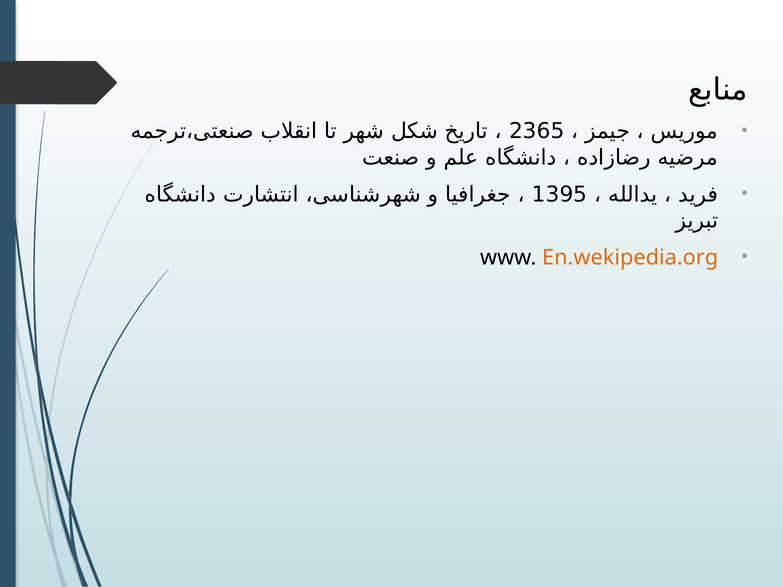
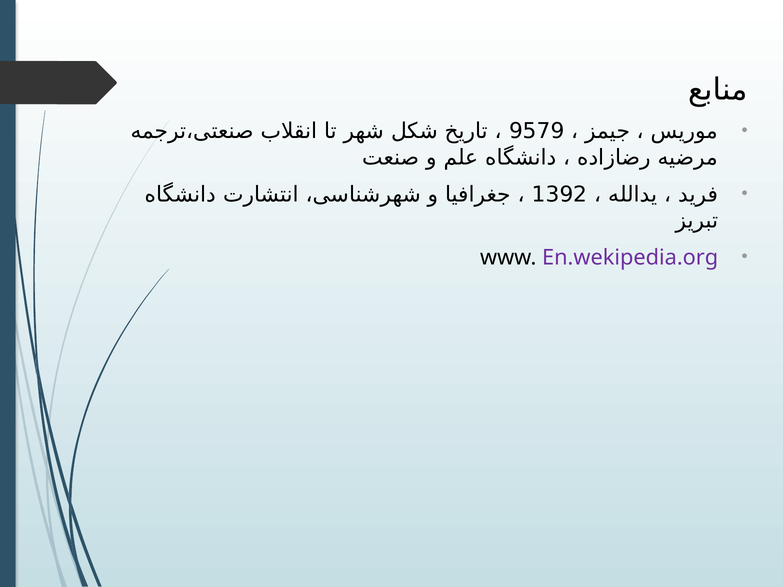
2365: 2365 -> 9579
1395: 1395 -> 1392
En.wekipedia.org colour: orange -> purple
